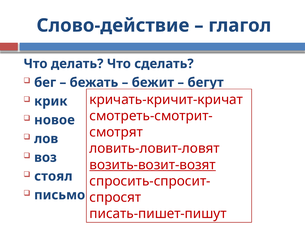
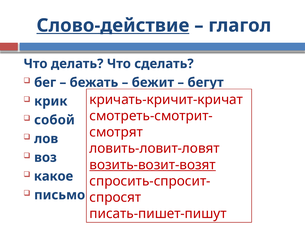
Слово-действие underline: none -> present
новое: новое -> собой
стоял: стоял -> какое
